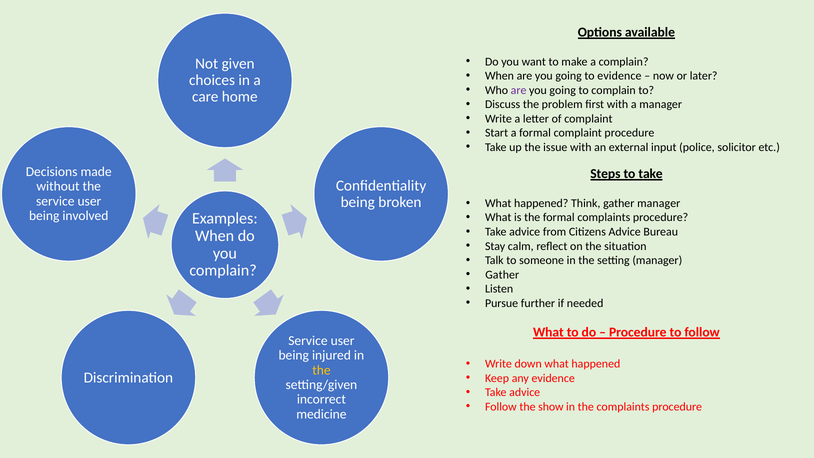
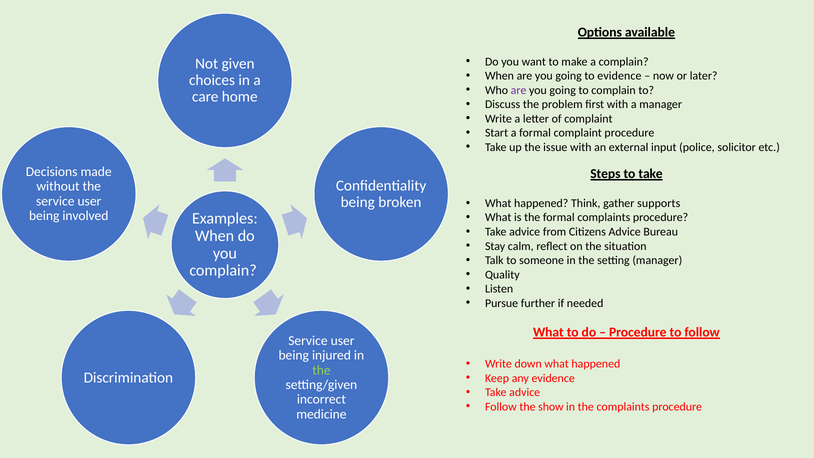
gather manager: manager -> supports
Gather at (502, 275): Gather -> Quality
the at (321, 370) colour: yellow -> light green
